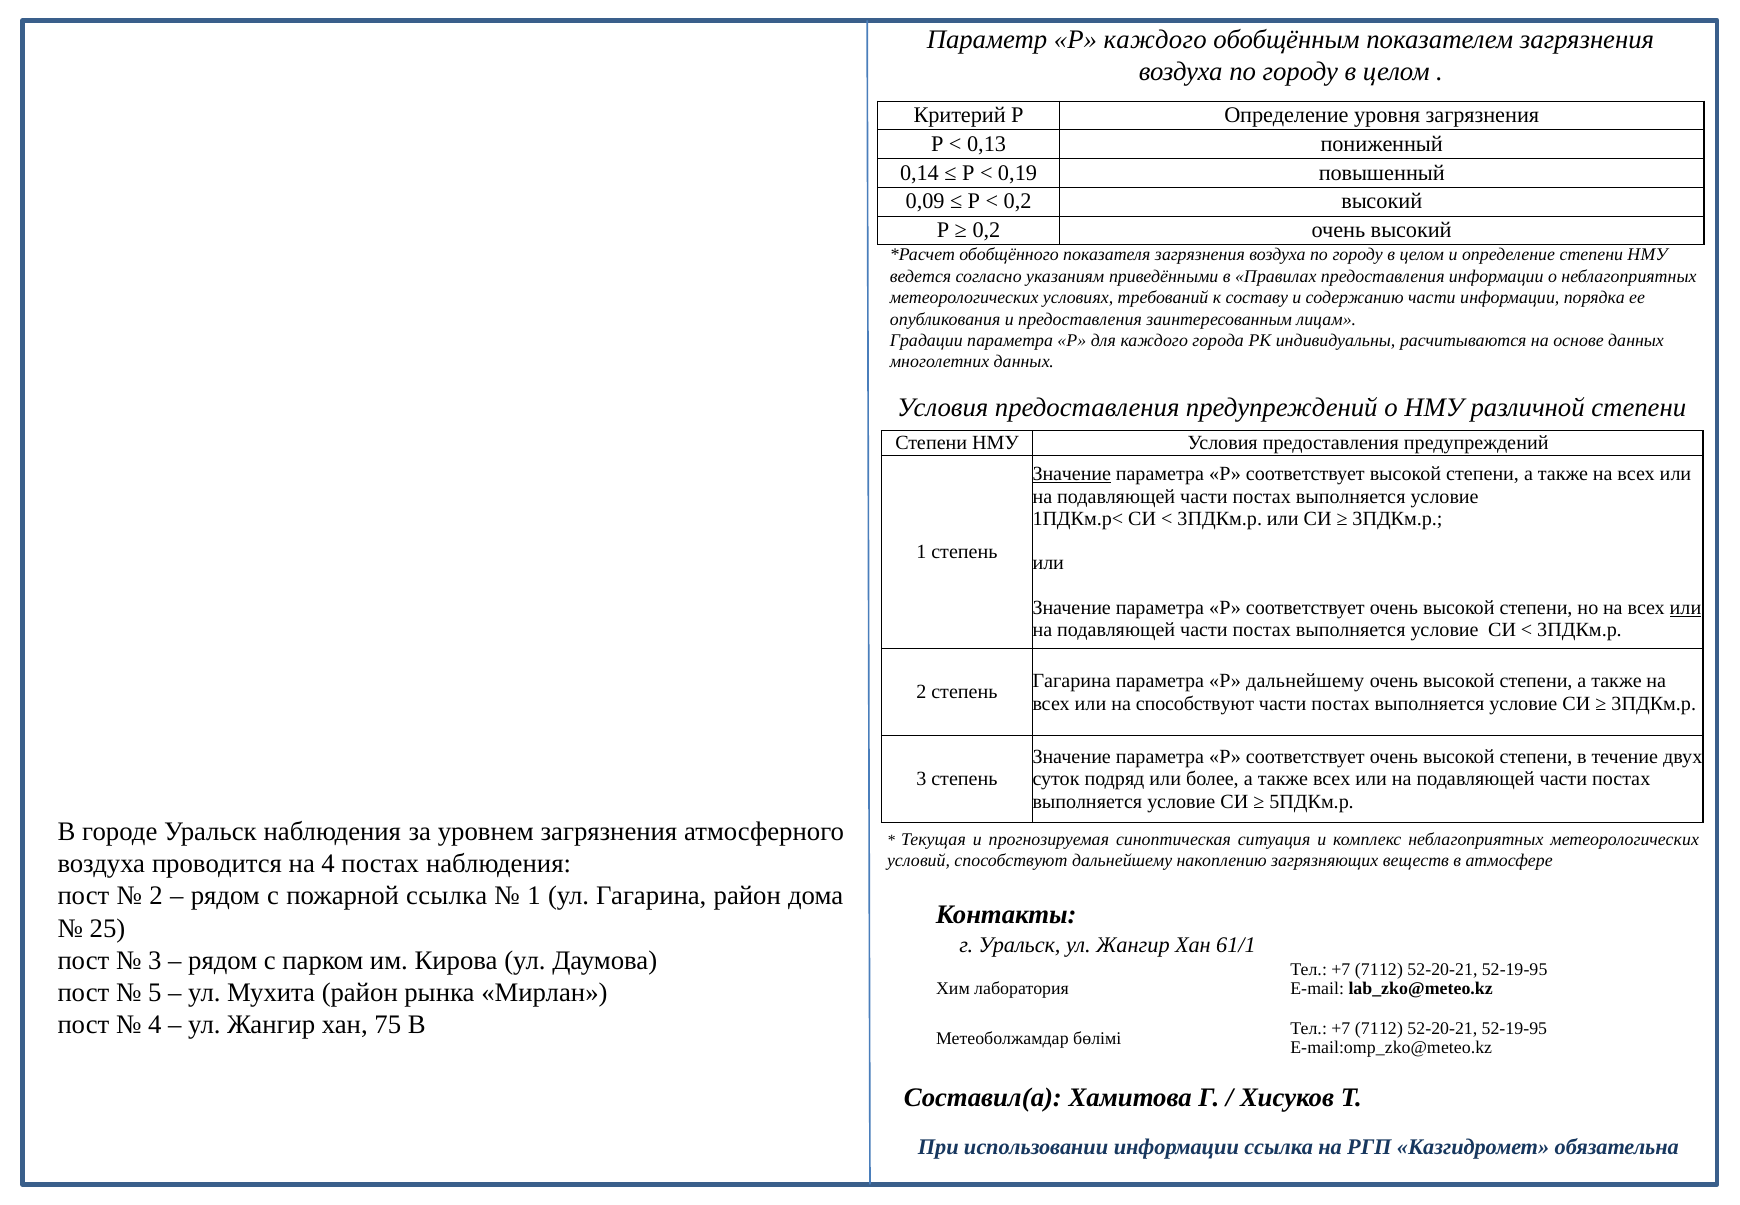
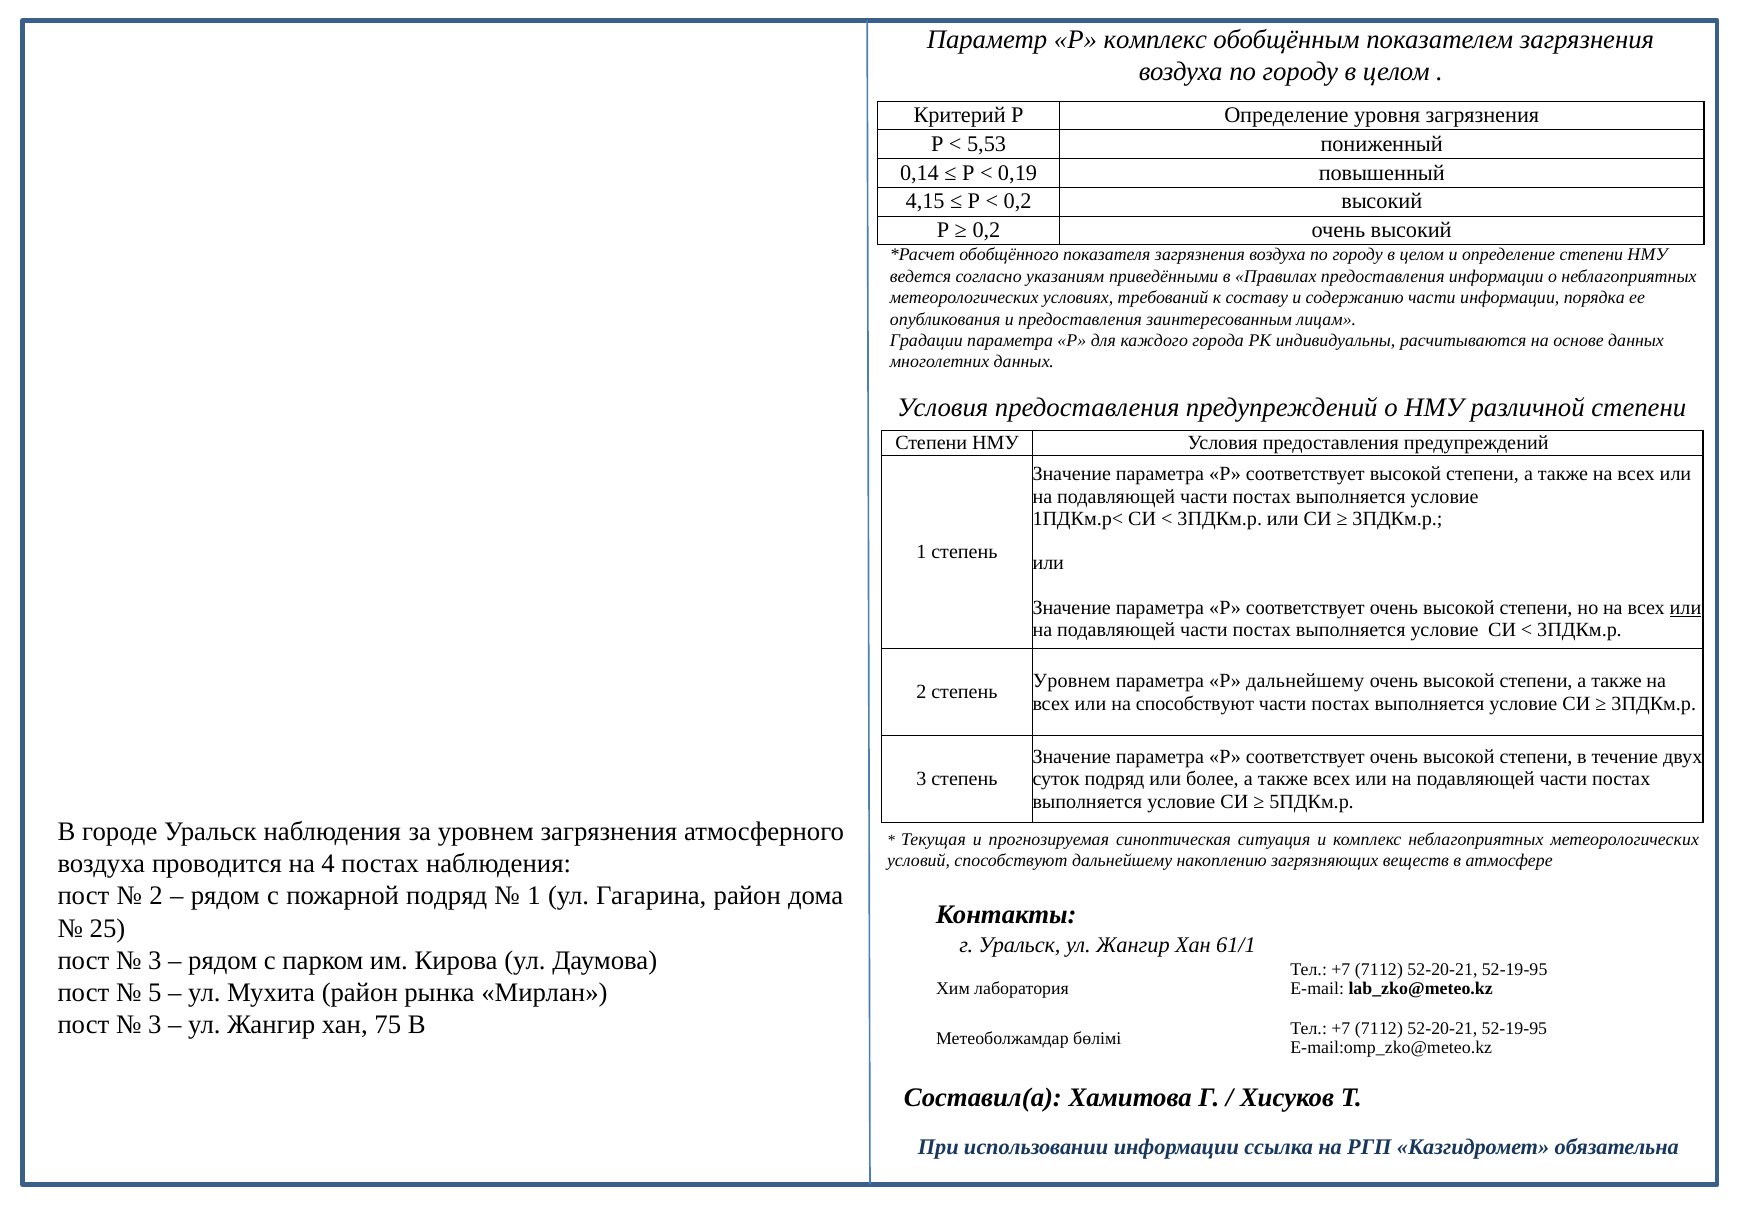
Р каждого: каждого -> комплекс
0,13: 0,13 -> 5,53
0,09: 0,09 -> 4,15
Значение at (1072, 474) underline: present -> none
Гагарина at (1072, 681): Гагарина -> Уровнем
пожарной ссылка: ссылка -> подряд
4 at (155, 1024): 4 -> 3
